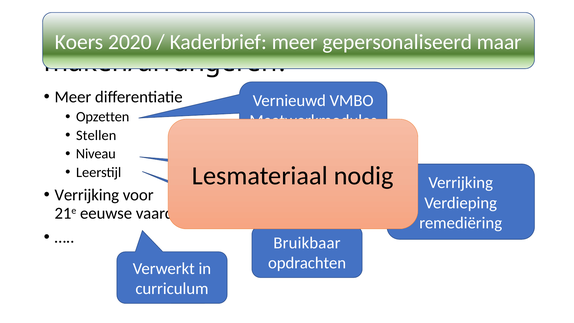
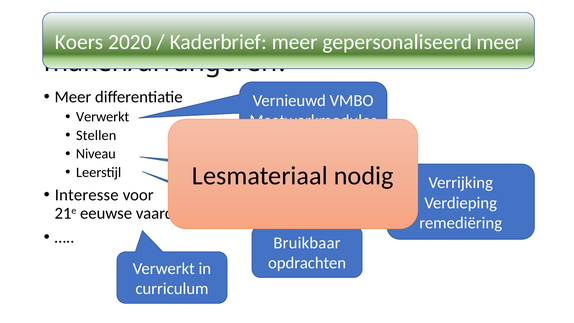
gepersonaliseerd maar: maar -> meer
Opzetten at (103, 117): Opzetten -> Verwerkt
Verrijking at (87, 195): Verrijking -> Interesse
